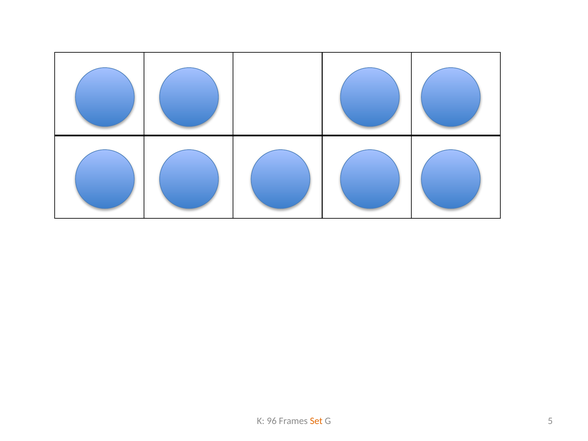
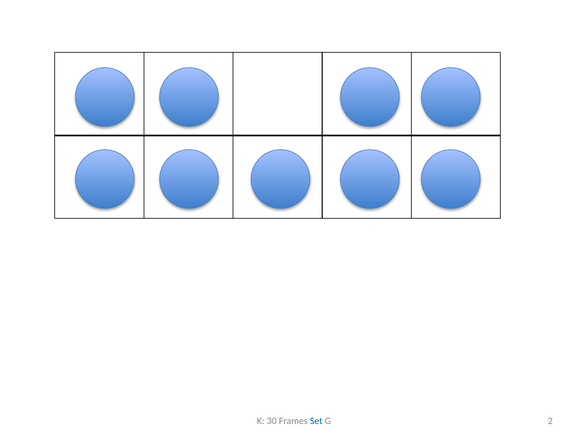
96: 96 -> 30
Set colour: orange -> blue
5: 5 -> 2
